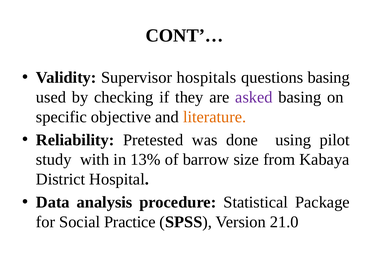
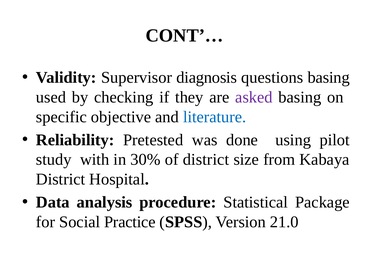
hospitals: hospitals -> diagnosis
literature colour: orange -> blue
13%: 13% -> 30%
of barrow: barrow -> district
